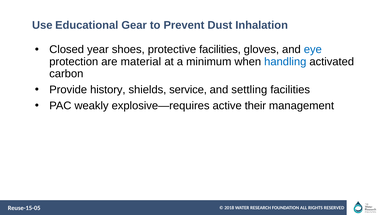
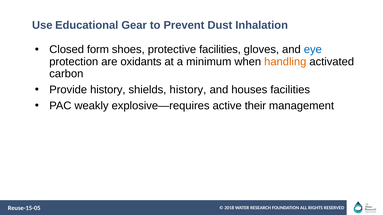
year: year -> form
material: material -> oxidants
handling colour: blue -> orange
shields service: service -> history
settling: settling -> houses
